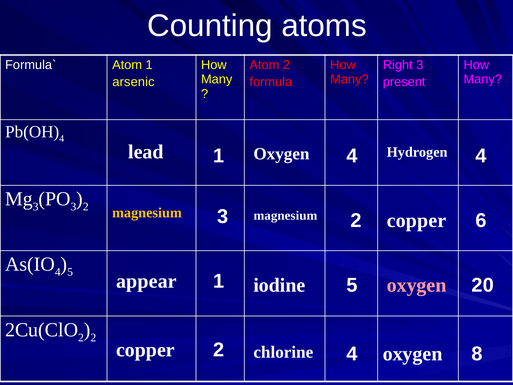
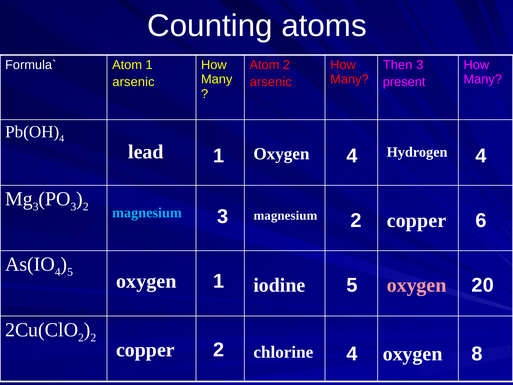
Right: Right -> Then
formula at (271, 82): formula -> arsenic
magnesium at (147, 213) colour: yellow -> light blue
appear at (146, 281): appear -> oxygen
